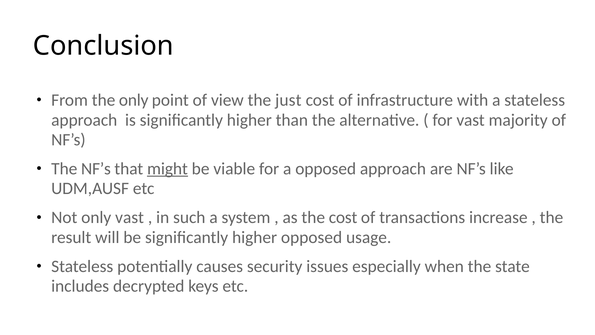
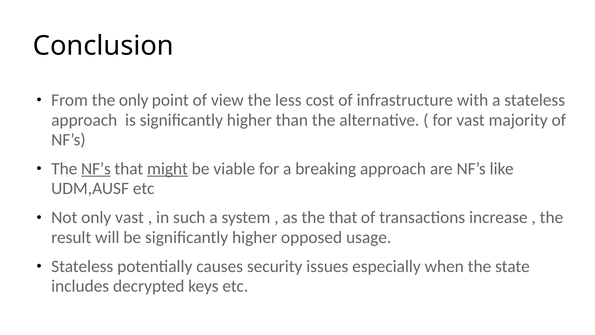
just: just -> less
NF’s at (96, 169) underline: none -> present
a opposed: opposed -> breaking
the cost: cost -> that
